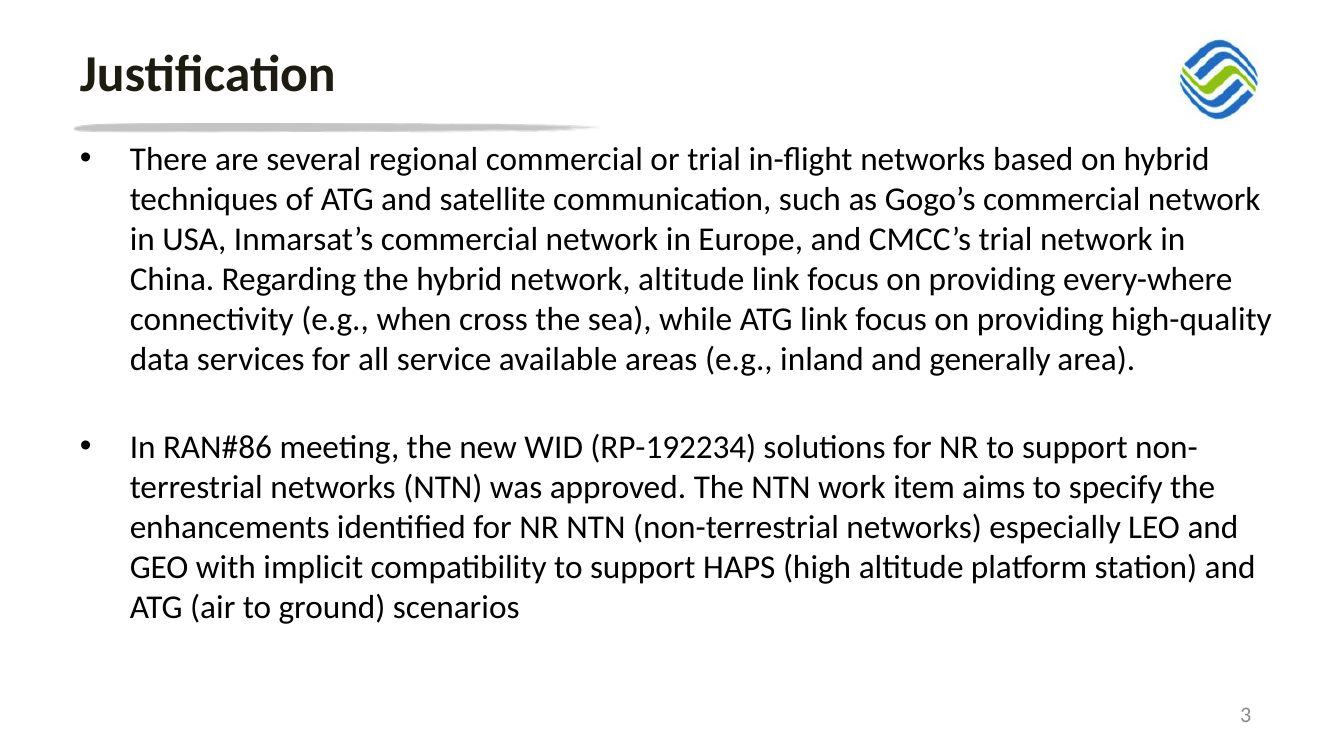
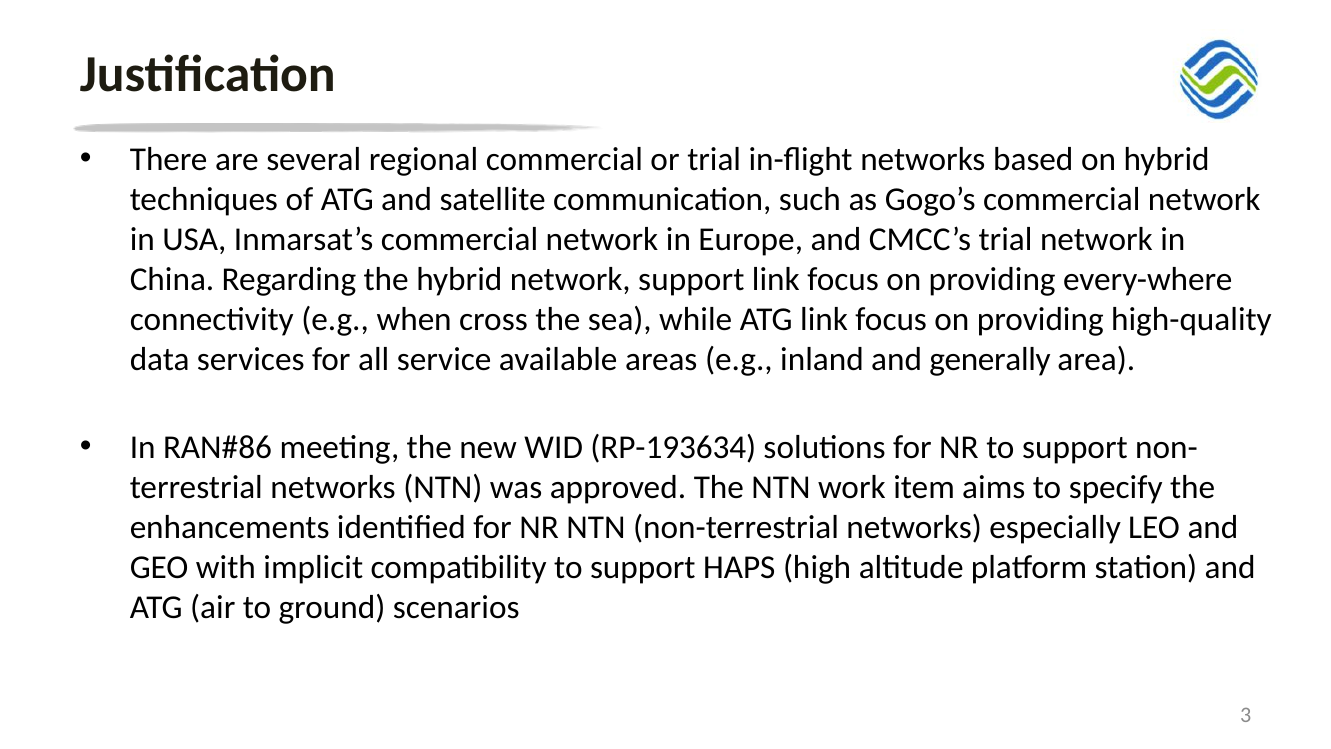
network altitude: altitude -> support
RP-192234: RP-192234 -> RP-193634
